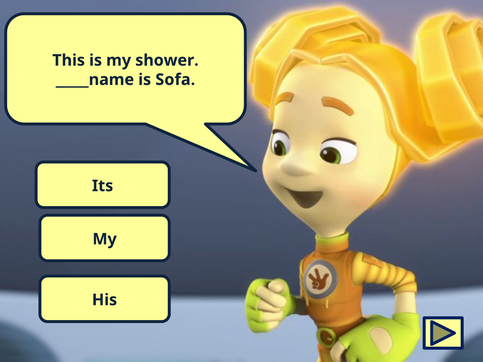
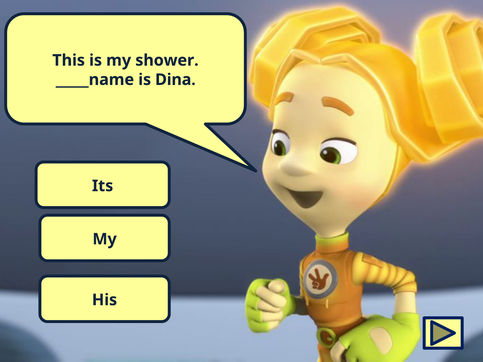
Sofa: Sofa -> Dina
